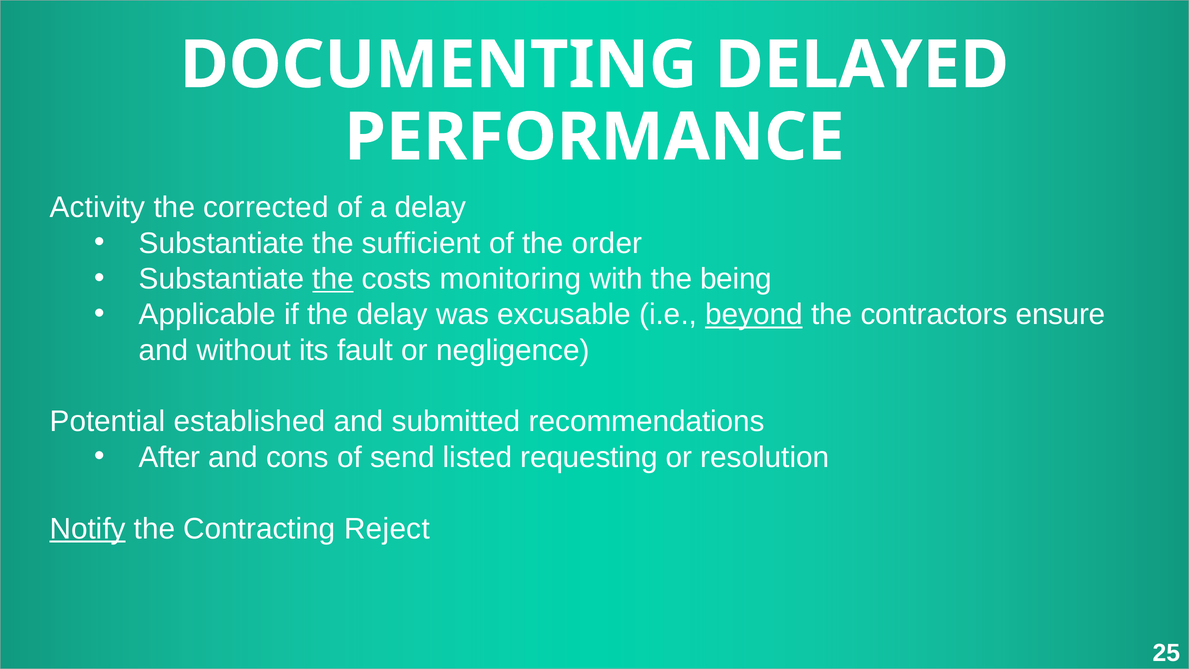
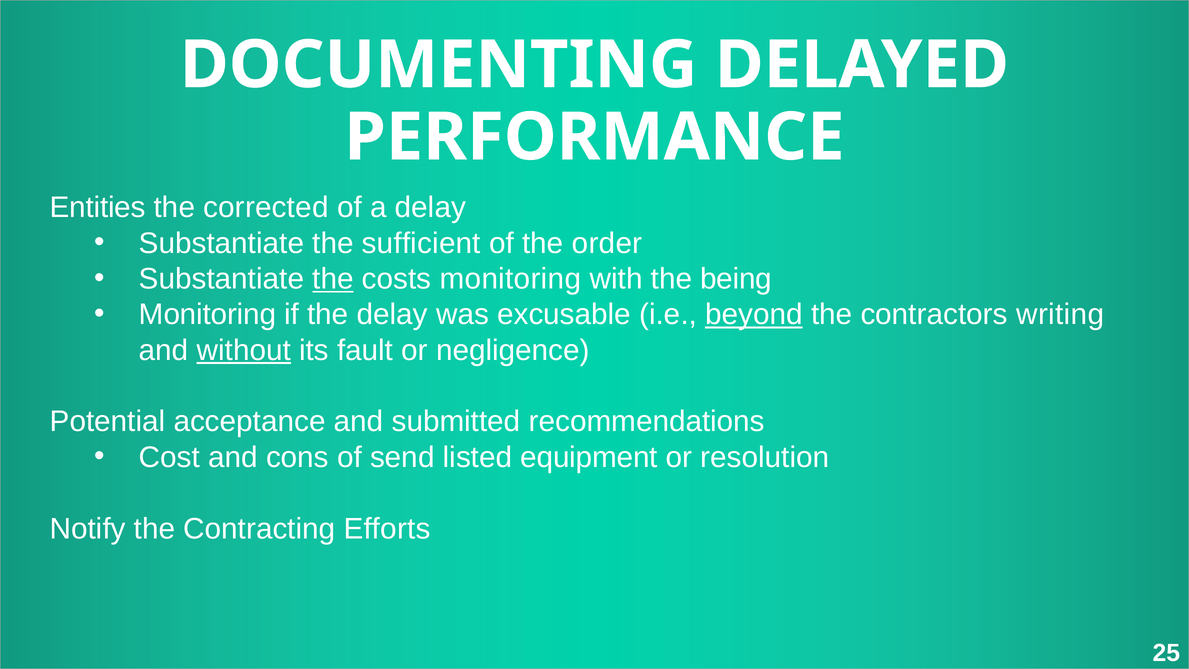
Activity: Activity -> Entities
Applicable at (207, 315): Applicable -> Monitoring
ensure: ensure -> writing
without underline: none -> present
established: established -> acceptance
After: After -> Cost
requesting: requesting -> equipment
Notify underline: present -> none
Reject: Reject -> Efforts
